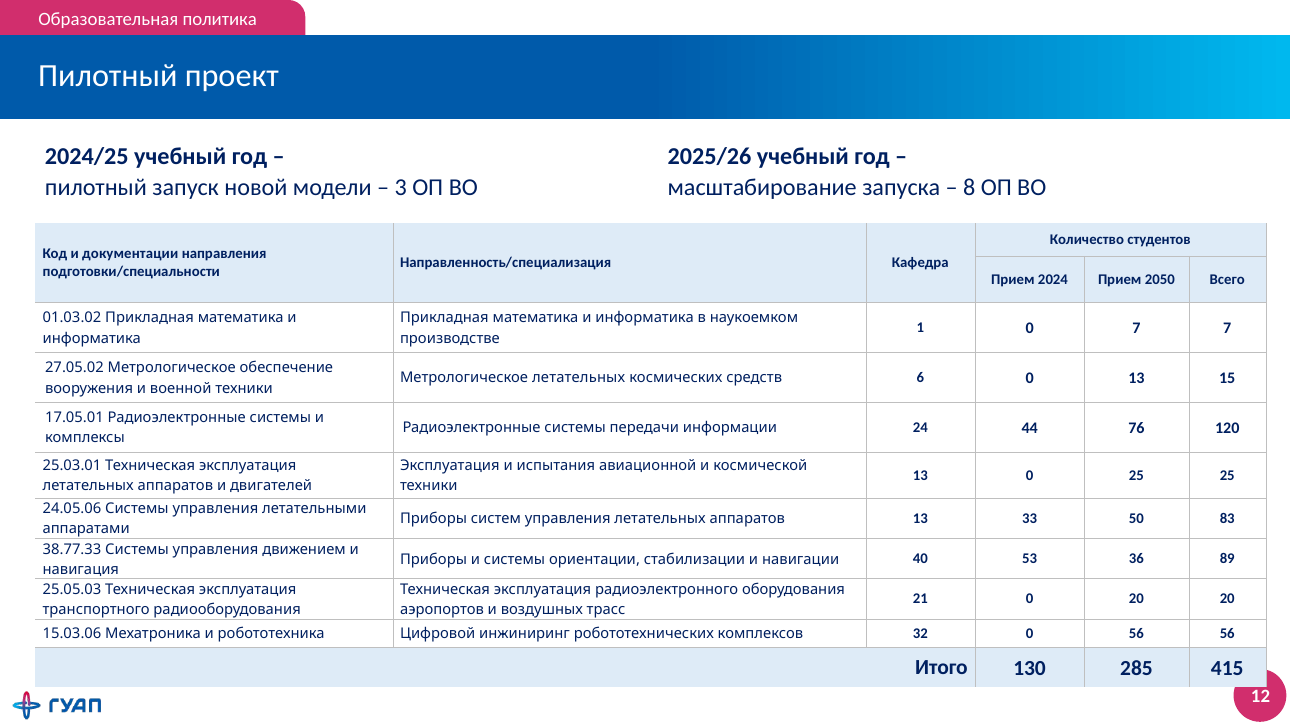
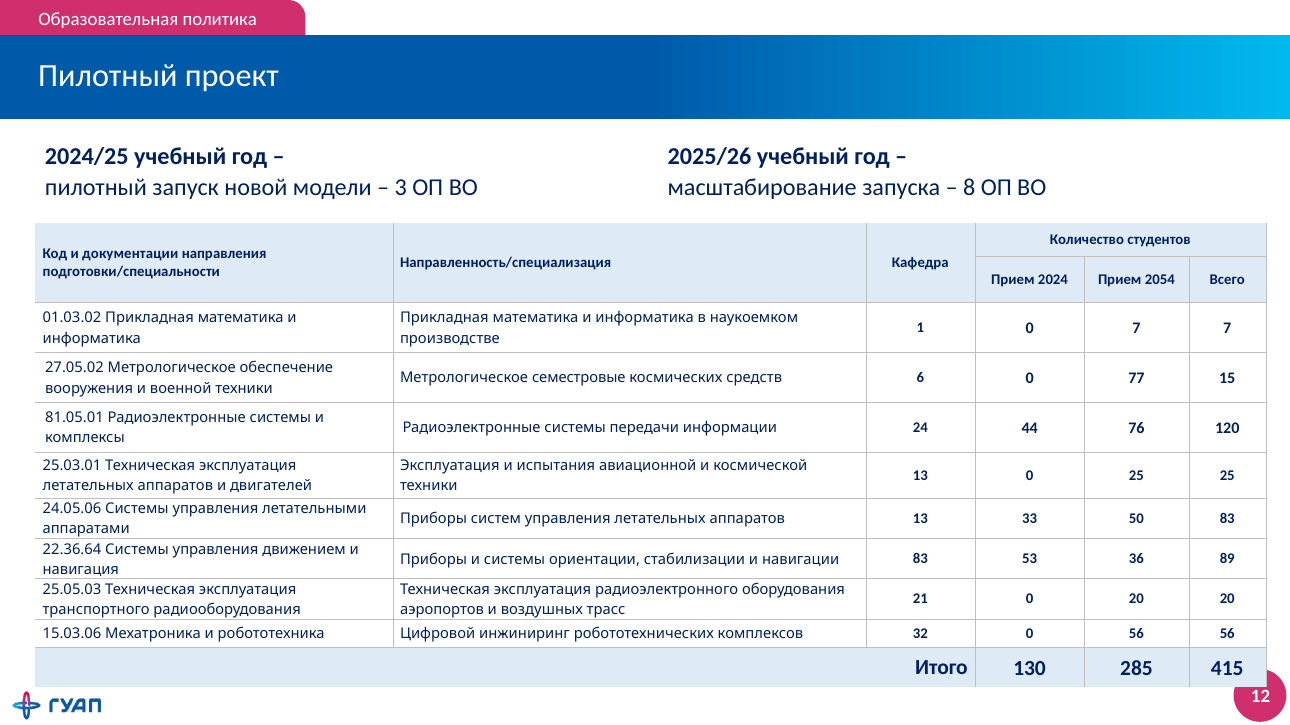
2050: 2050 -> 2054
Метрологическое летательных: летательных -> семестровые
0 13: 13 -> 77
17.05.01: 17.05.01 -> 81.05.01
38.77.33: 38.77.33 -> 22.36.64
навигации 40: 40 -> 83
